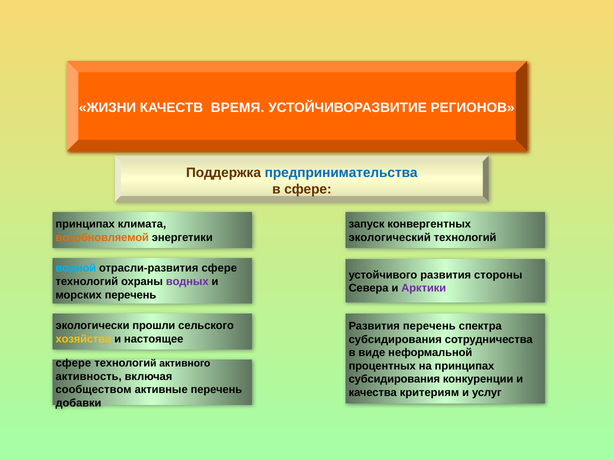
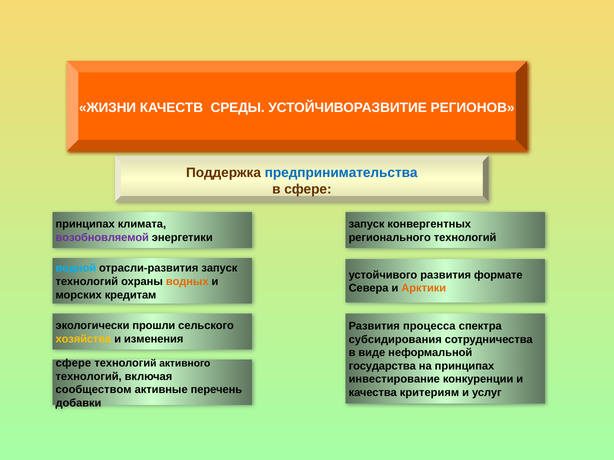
ВРЕМЯ: ВРЕМЯ -> СРЕДЫ
возобновляемой colour: orange -> purple
экологический: экологический -> регионального
отрасли-развития сфере: сфере -> запуск
стороны: стороны -> формате
водных colour: purple -> orange
Арктики colour: purple -> orange
морских перечень: перечень -> кредитам
Развития перечень: перечень -> процесса
настоящее: настоящее -> изменения
процентных: процентных -> государства
активность at (89, 377): активность -> технологий
субсидирования at (394, 380): субсидирования -> инвестирование
